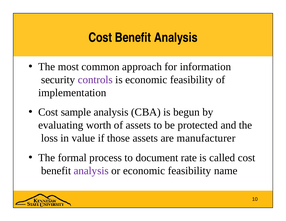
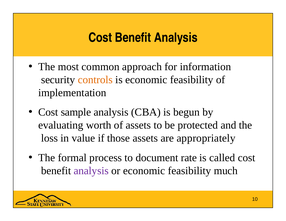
controls colour: purple -> orange
manufacturer: manufacturer -> appropriately
name: name -> much
